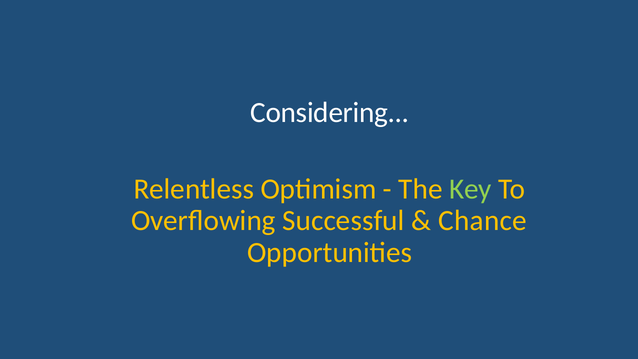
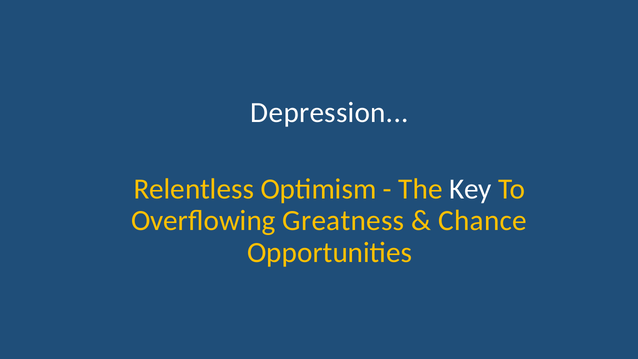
Considering: Considering -> Depression
Key colour: light green -> white
Successful: Successful -> Greatness
